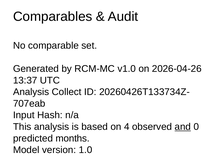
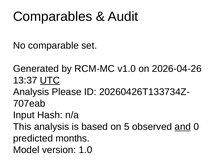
UTC underline: none -> present
Collect: Collect -> Please
4: 4 -> 5
